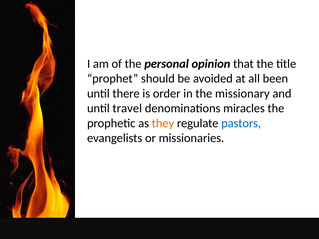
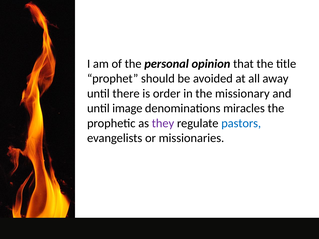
been: been -> away
travel: travel -> image
they colour: orange -> purple
